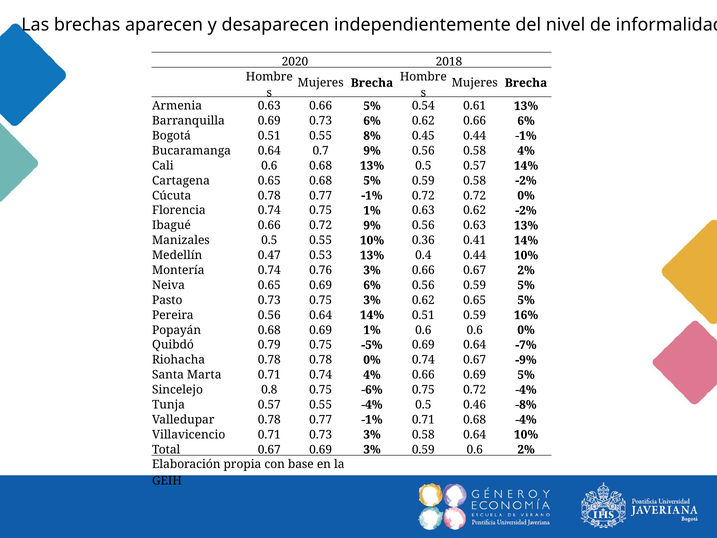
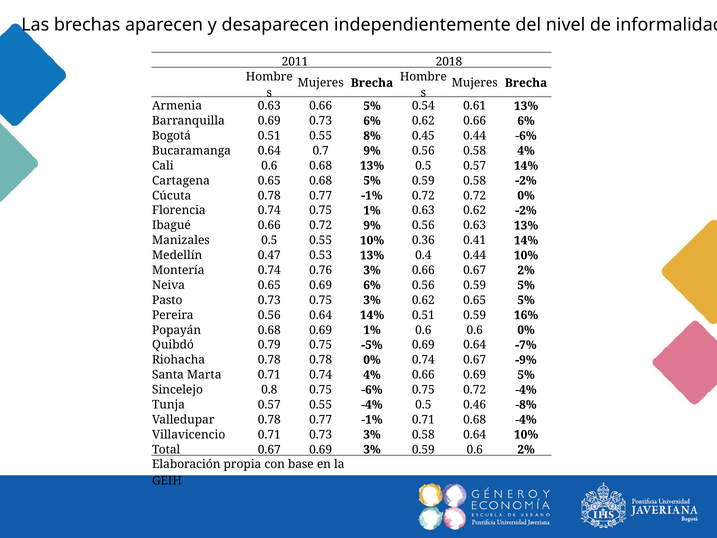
2020: 2020 -> 2011
0.44 -1%: -1% -> -6%
